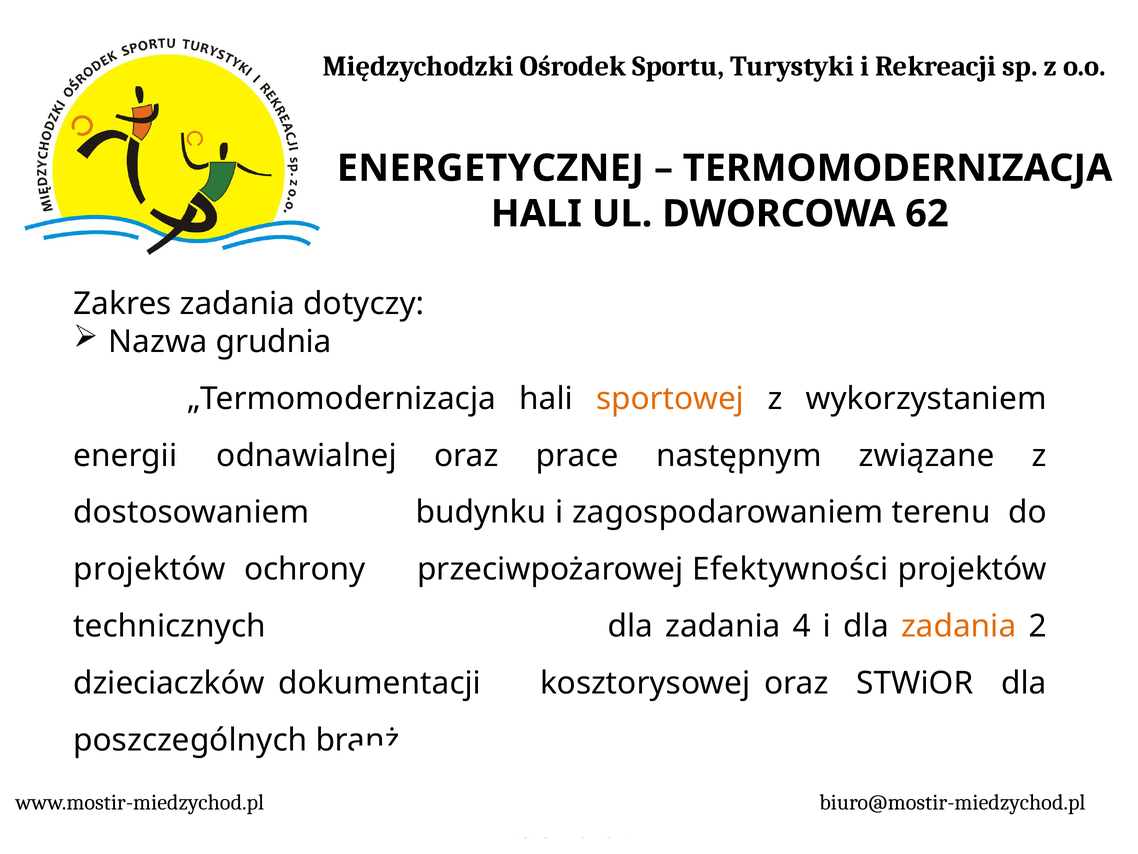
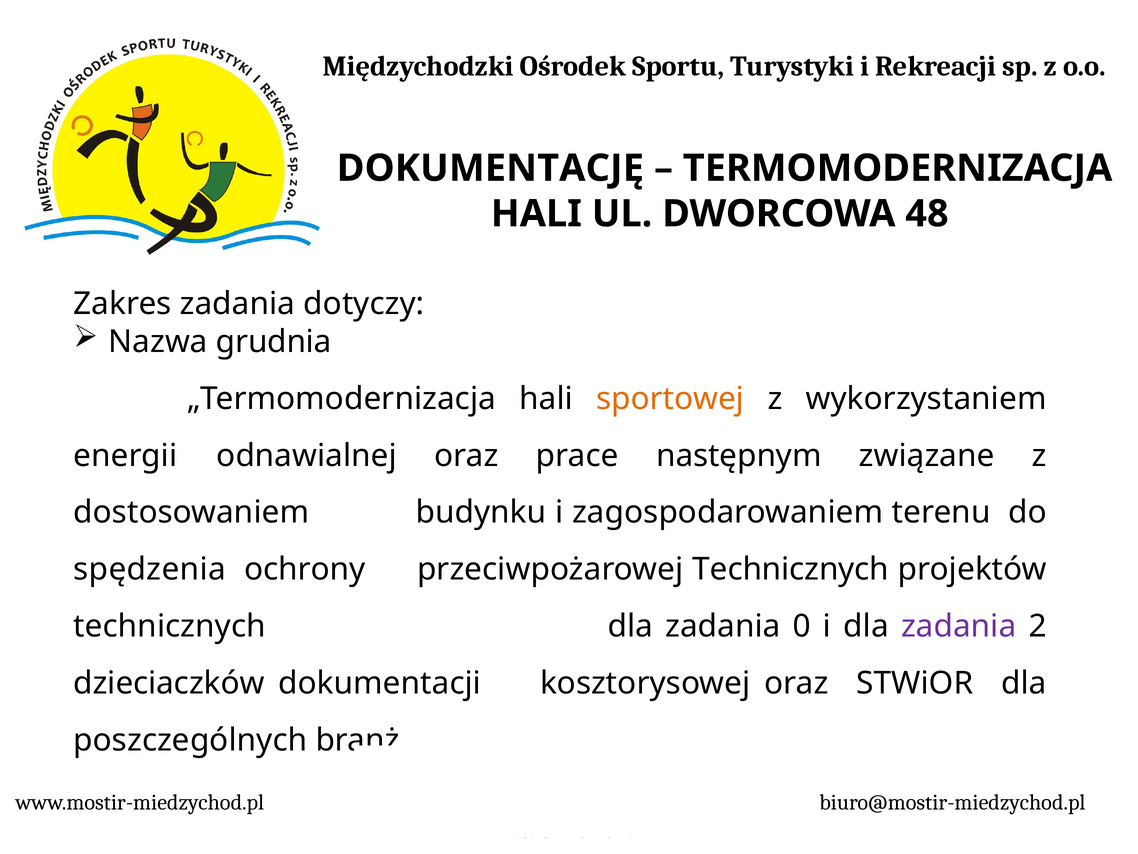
ENERGETYCZNEJ: ENERGETYCZNEJ -> DOKUMENTACJĘ
62: 62 -> 48
projektów at (150, 569): projektów -> spędzenia
przeciwpożarowej Efektywności: Efektywności -> Technicznych
4: 4 -> 0
zadania at (959, 626) colour: orange -> purple
